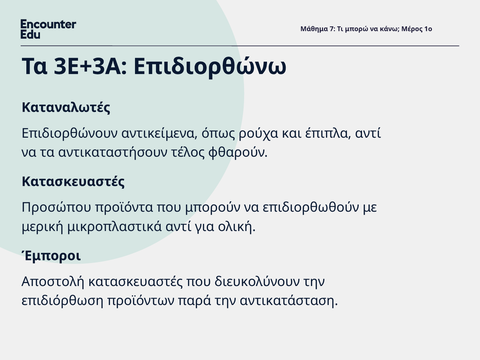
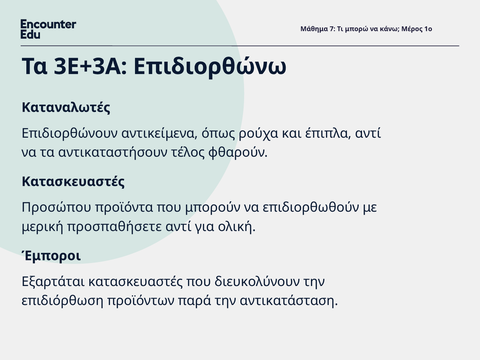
μικροπλαστικά: μικροπλαστικά -> προσπαθήσετε
Αποστολή: Αποστολή -> Εξαρτάται
